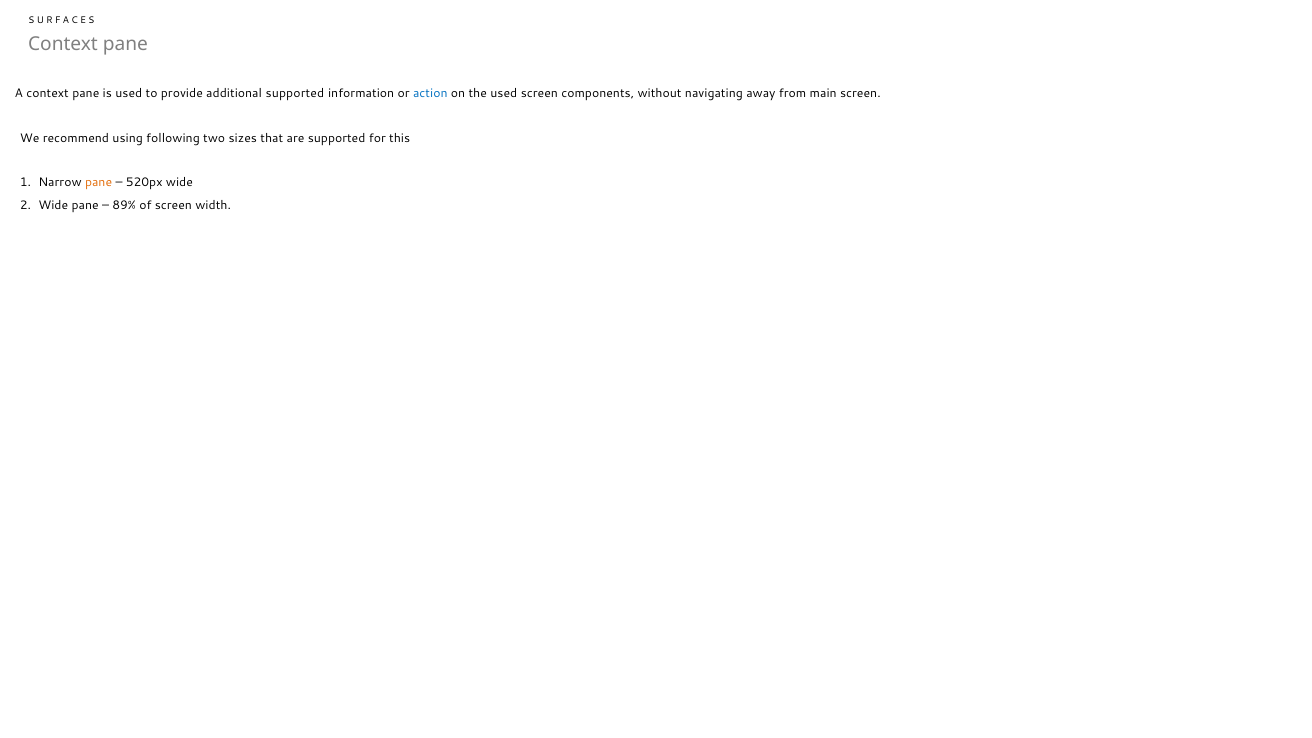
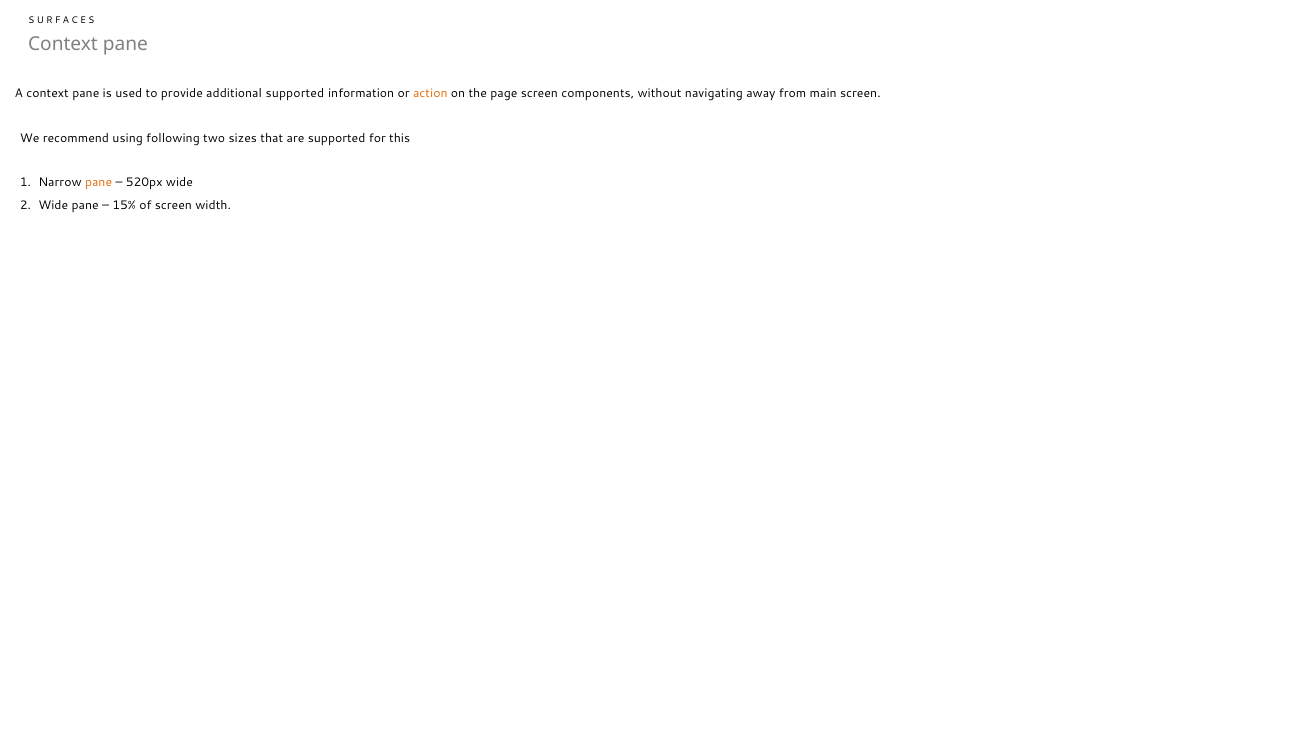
action colour: blue -> orange
the used: used -> page
89%: 89% -> 15%
